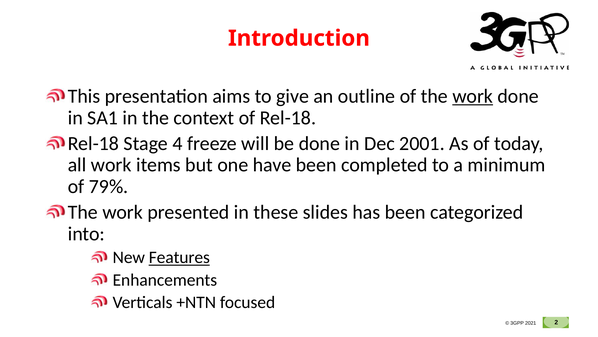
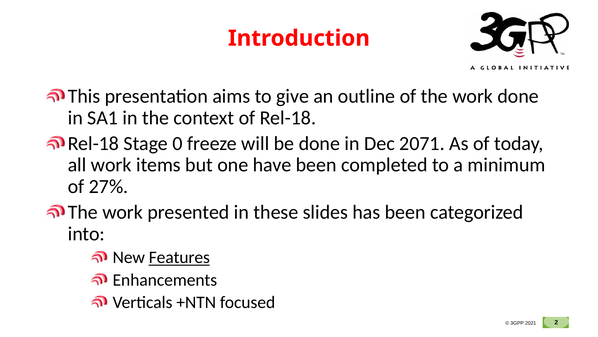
work at (473, 96) underline: present -> none
4: 4 -> 0
2001: 2001 -> 2071
79%: 79% -> 27%
